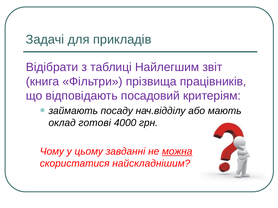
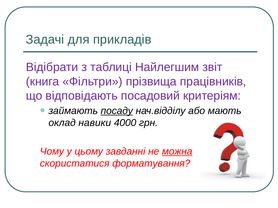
посаду underline: none -> present
готові: готові -> навики
найскладнішим: найскладнішим -> форматування
